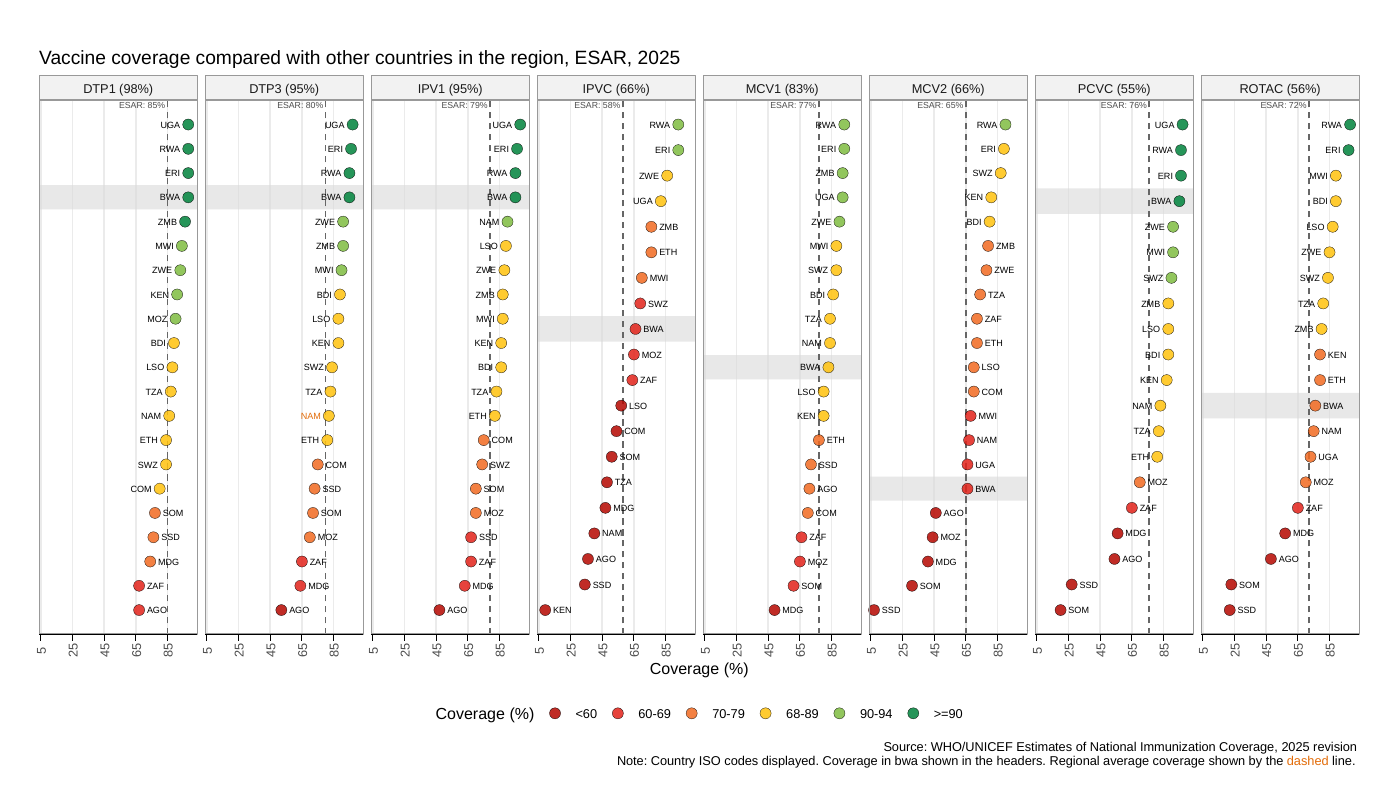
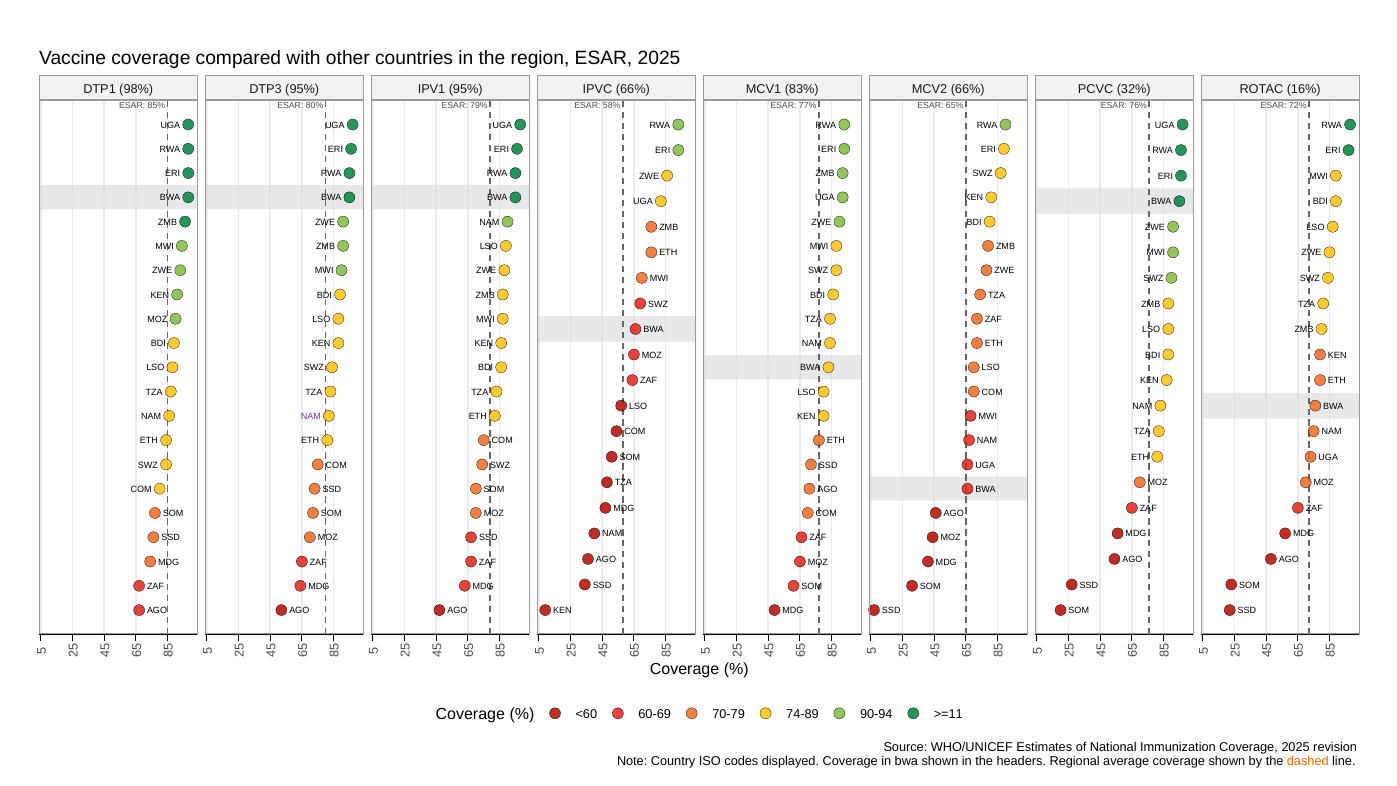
55%: 55% -> 32%
56%: 56% -> 16%
NAM at (311, 416) colour: orange -> purple
68-89: 68-89 -> 74-89
>=90: >=90 -> >=11
